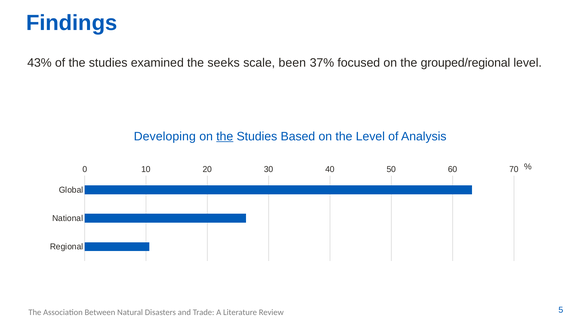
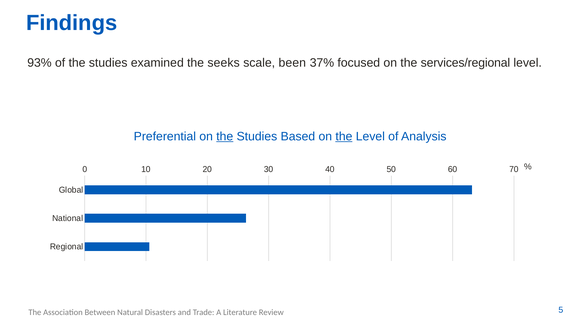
43%: 43% -> 93%
grouped/regional: grouped/regional -> services/regional
Developing: Developing -> Preferential
the at (344, 136) underline: none -> present
